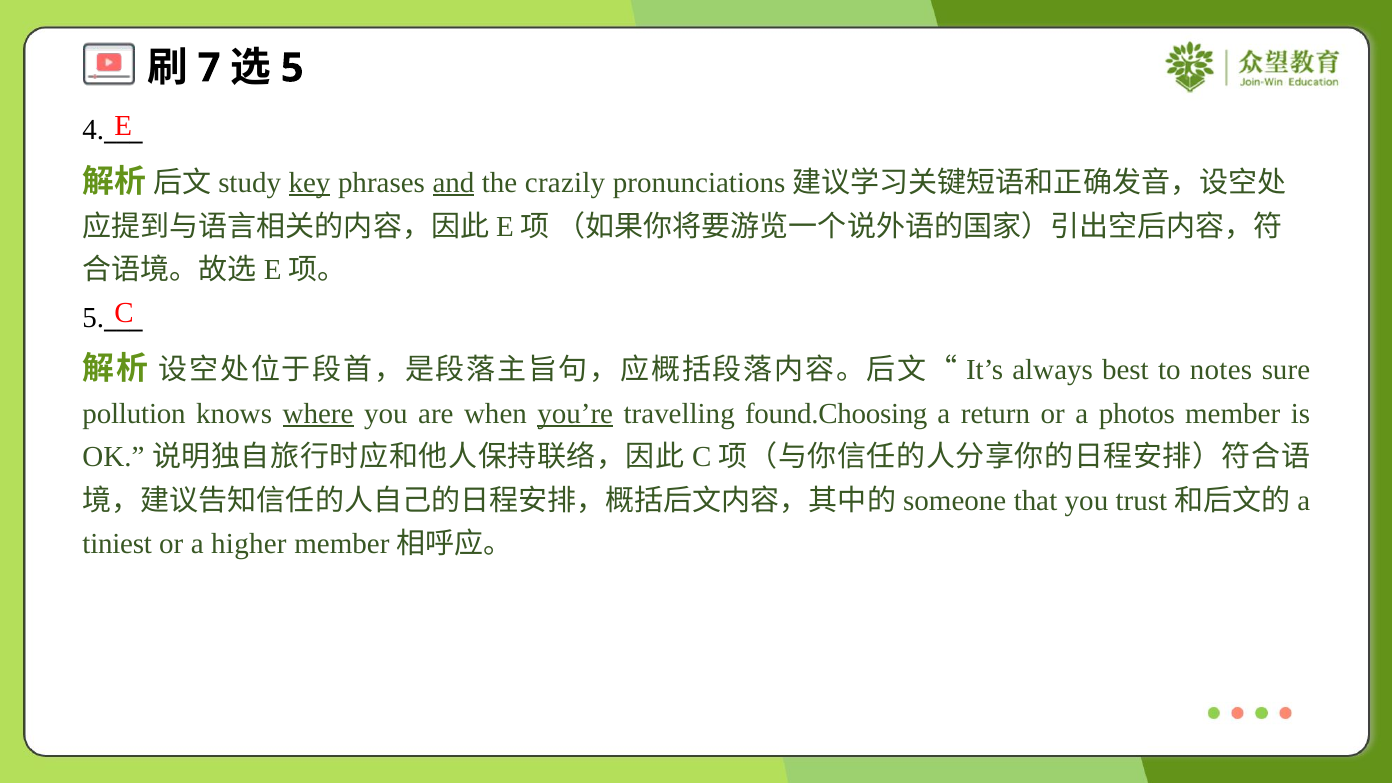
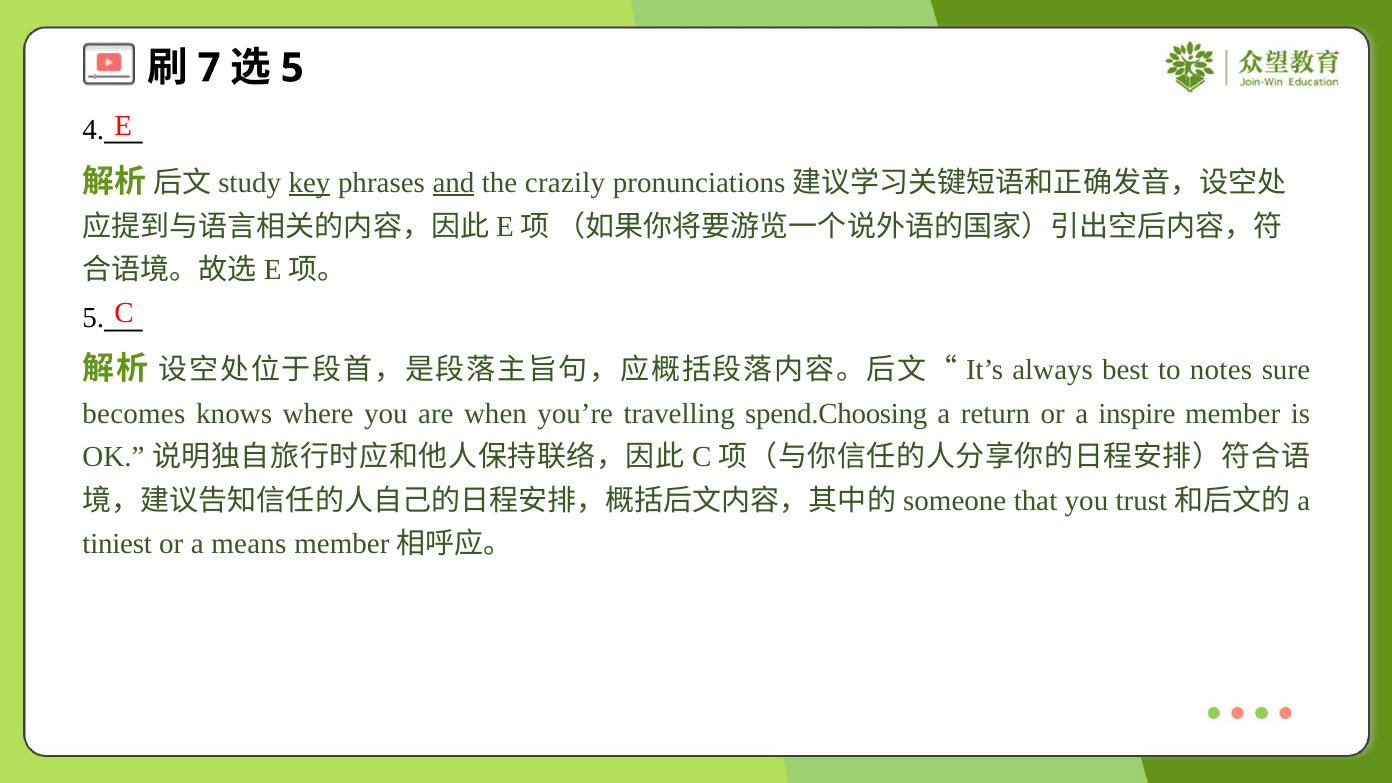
pollution: pollution -> becomes
where underline: present -> none
you’re underline: present -> none
found.Choosing: found.Choosing -> spend.Choosing
photos: photos -> inspire
higher: higher -> means
